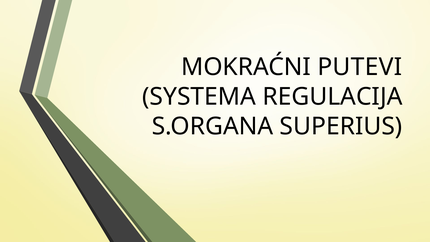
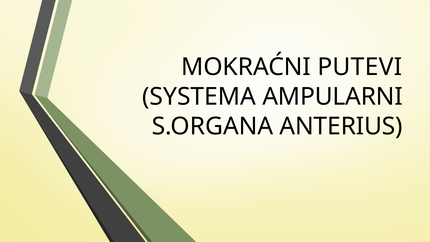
REGULACIJA: REGULACIJA -> AMPULARNI
SUPERIUS: SUPERIUS -> ANTERIUS
